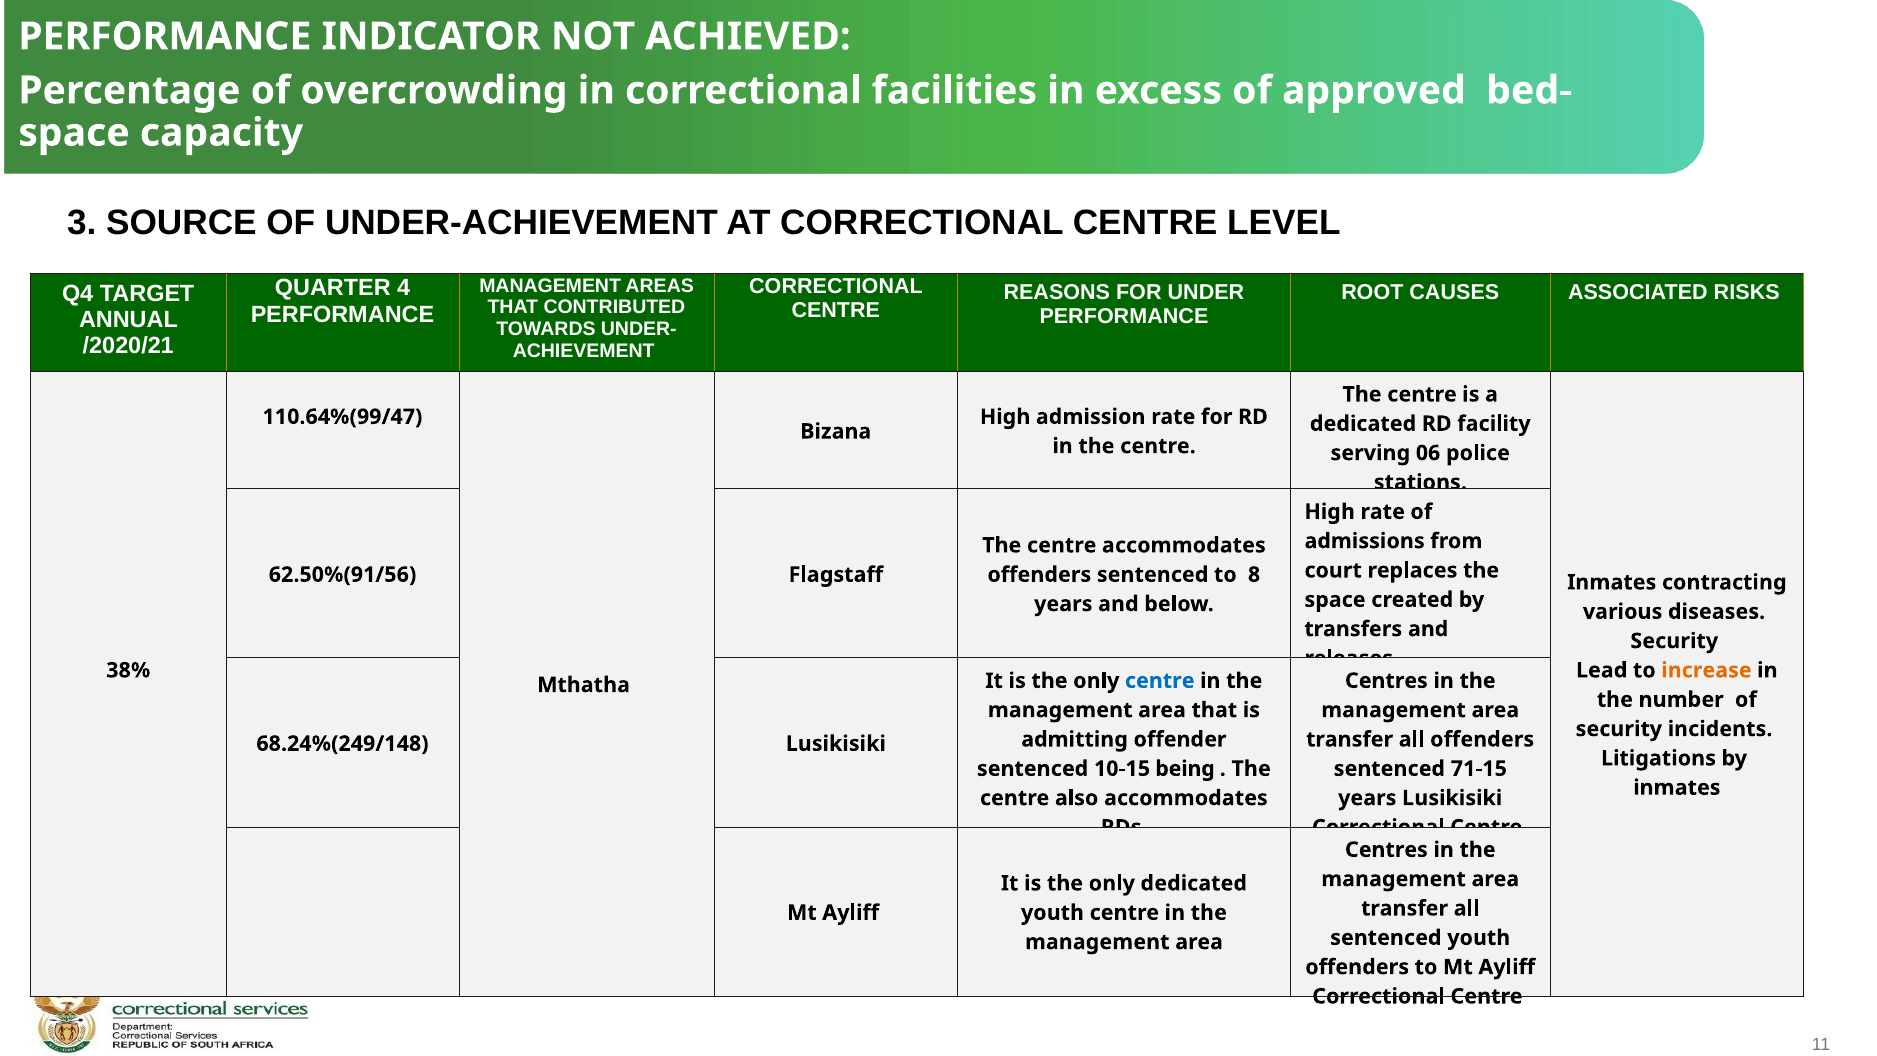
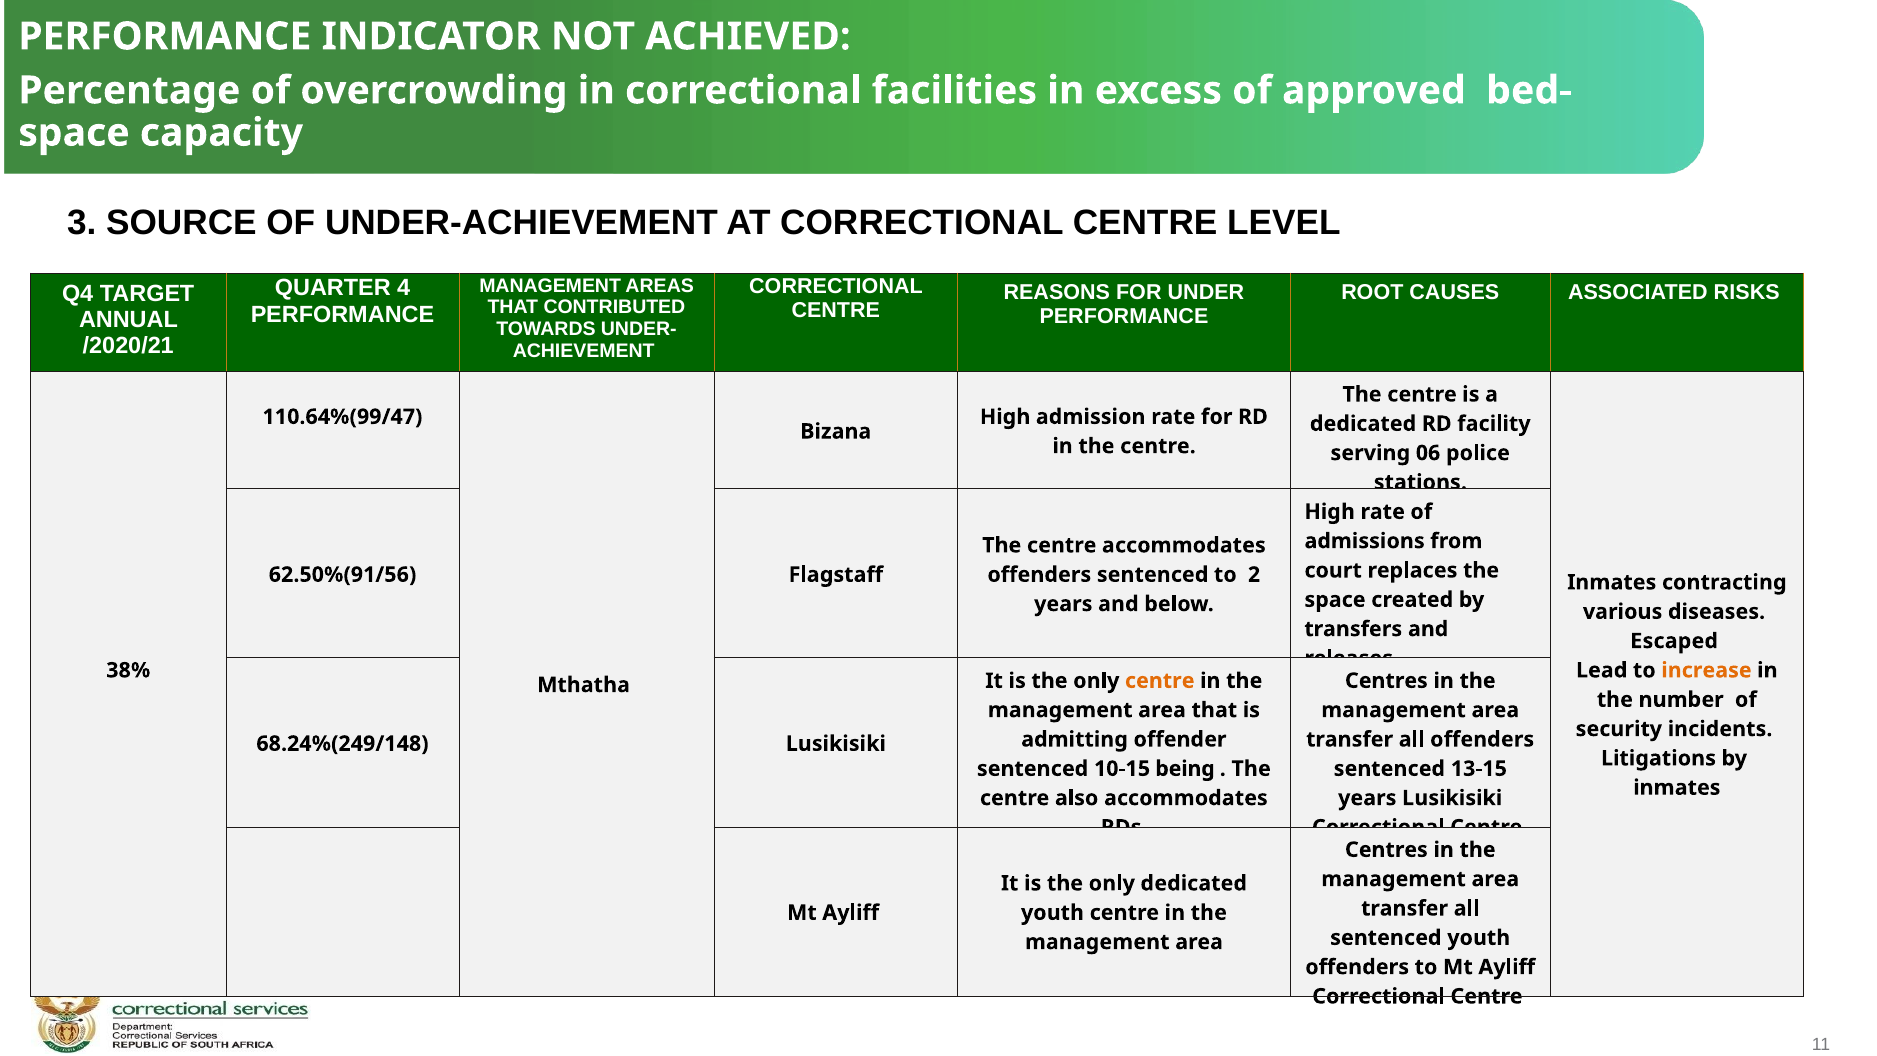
8: 8 -> 2
Security at (1674, 641): Security -> Escaped
centre at (1160, 681) colour: blue -> orange
71-15: 71-15 -> 13-15
